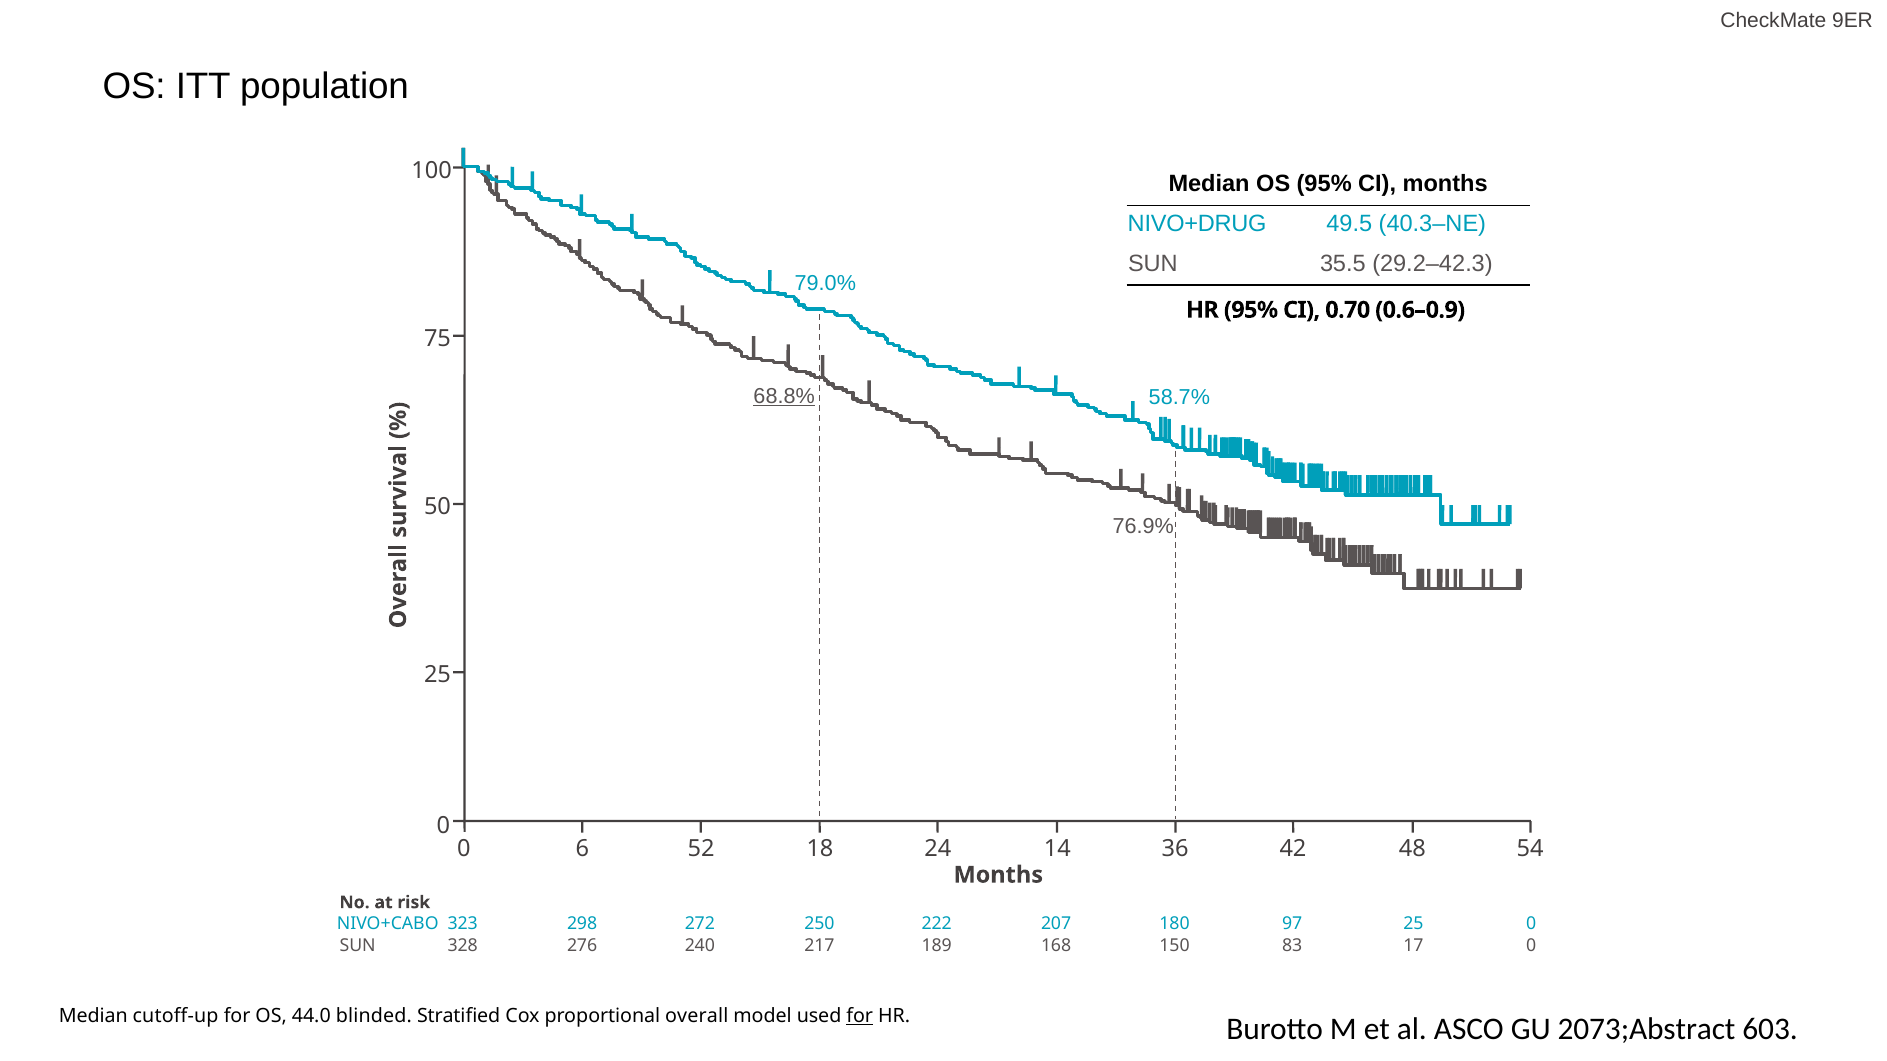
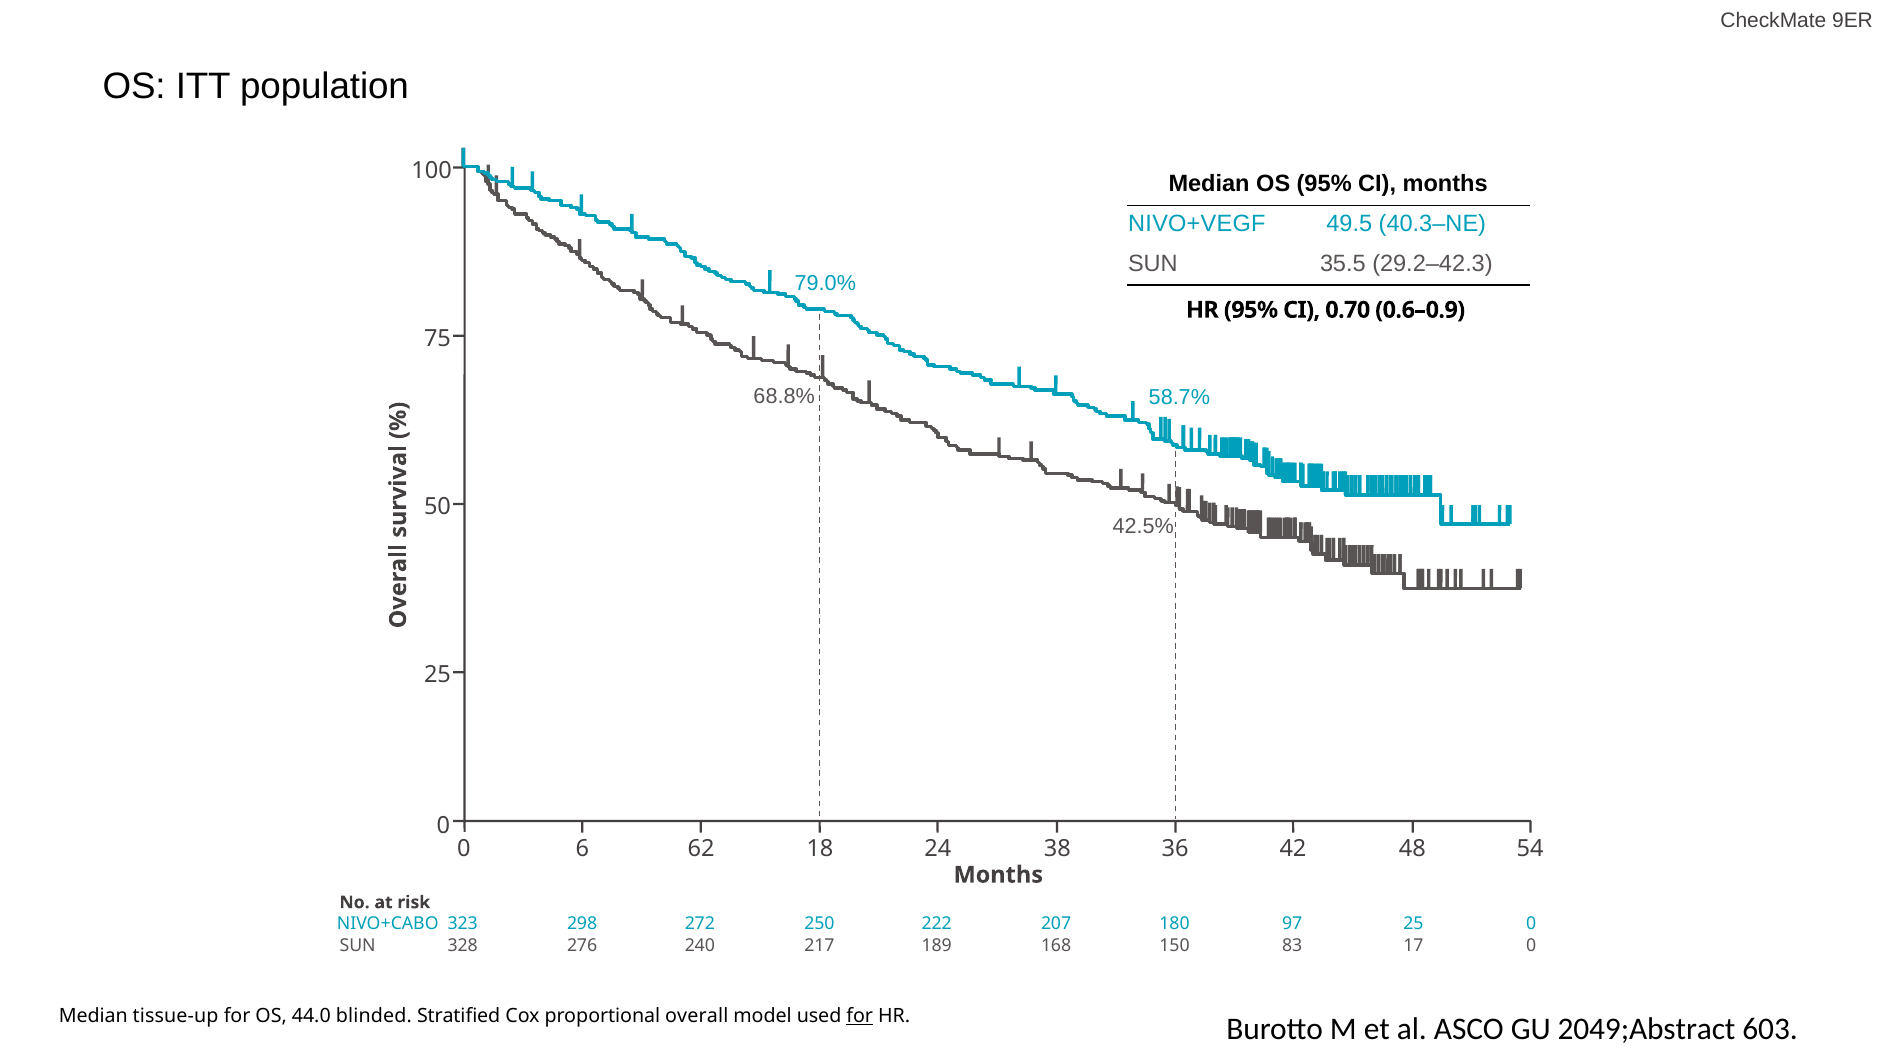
NIVO+DRUG: NIVO+DRUG -> NIVO+VEGF
68.8% underline: present -> none
76.9%: 76.9% -> 42.5%
52: 52 -> 62
14: 14 -> 38
cutoff-up: cutoff-up -> tissue-up
2073;Abstract: 2073;Abstract -> 2049;Abstract
